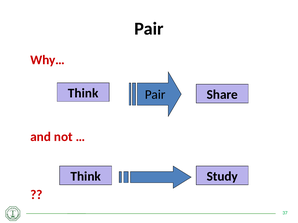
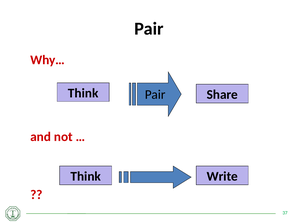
Study: Study -> Write
